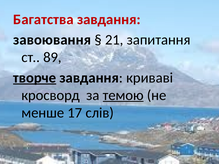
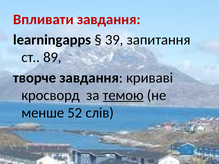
Багатства: Багатства -> Впливати
завоювання: завоювання -> learningapps
21: 21 -> 39
творче underline: present -> none
17: 17 -> 52
